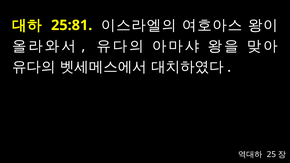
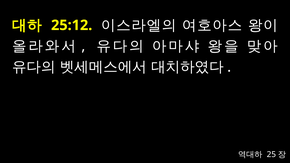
25:81: 25:81 -> 25:12
